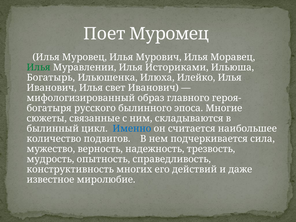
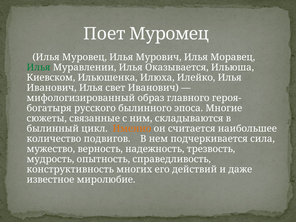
Историками: Историками -> Оказывается
Богатырь: Богатырь -> Киевском
Именно colour: blue -> orange
